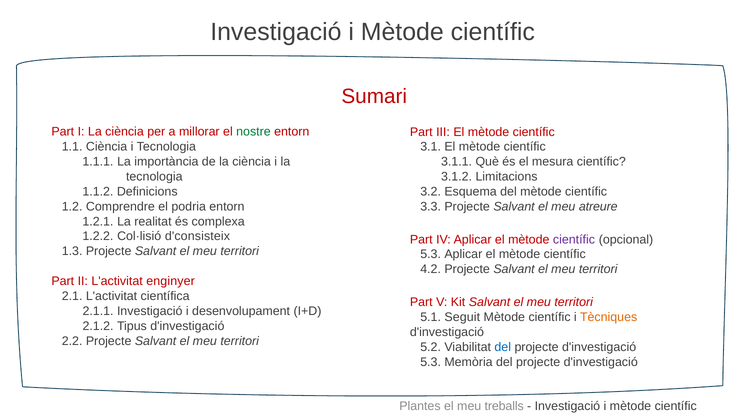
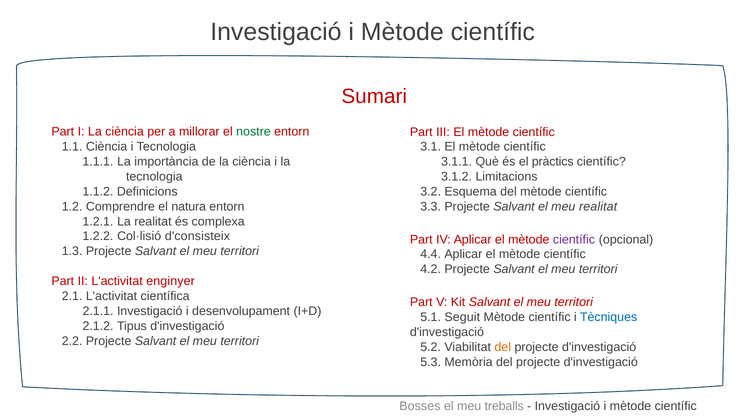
mesura: mesura -> pràctics
podria: podria -> natura
meu atreure: atreure -> realitat
5.3 at (431, 254): 5.3 -> 4.4
Tècniques colour: orange -> blue
del at (503, 347) colour: blue -> orange
Plantes: Plantes -> Bosses
